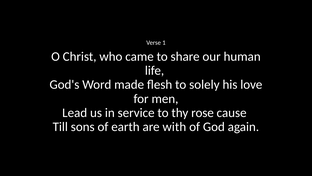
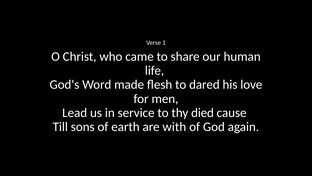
solely: solely -> dared
rose: rose -> died
